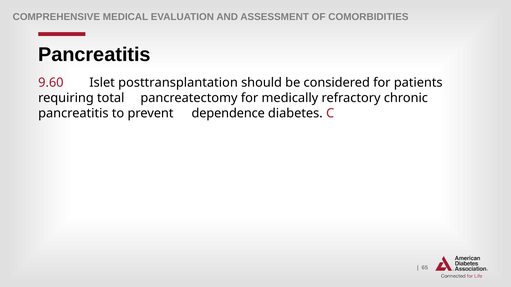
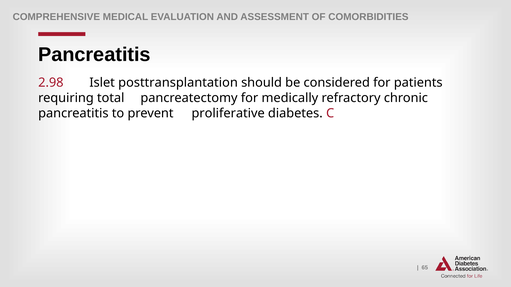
9.60: 9.60 -> 2.98
dependence: dependence -> proliferative
